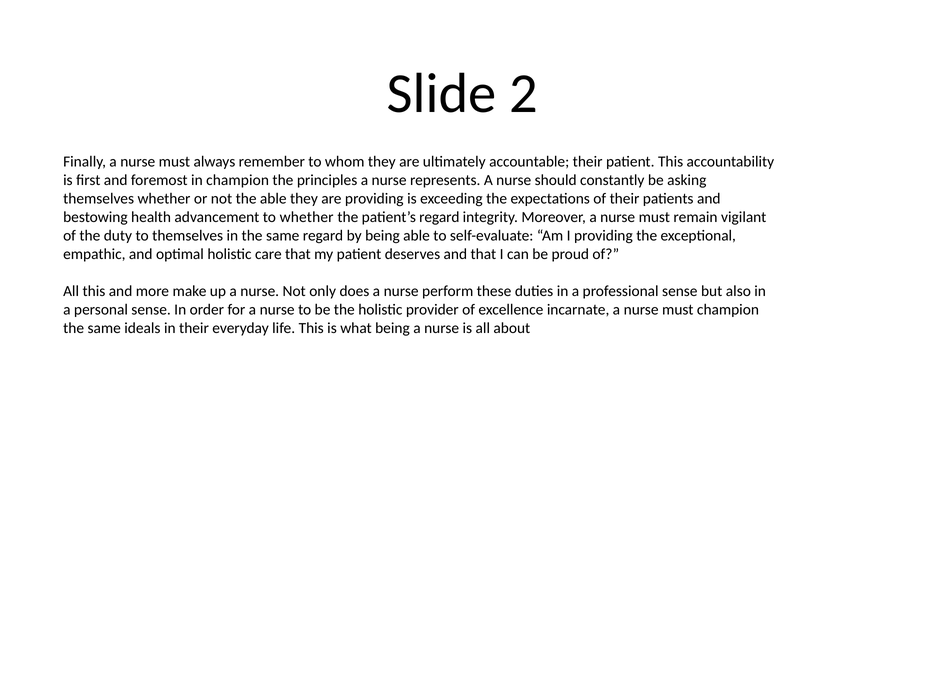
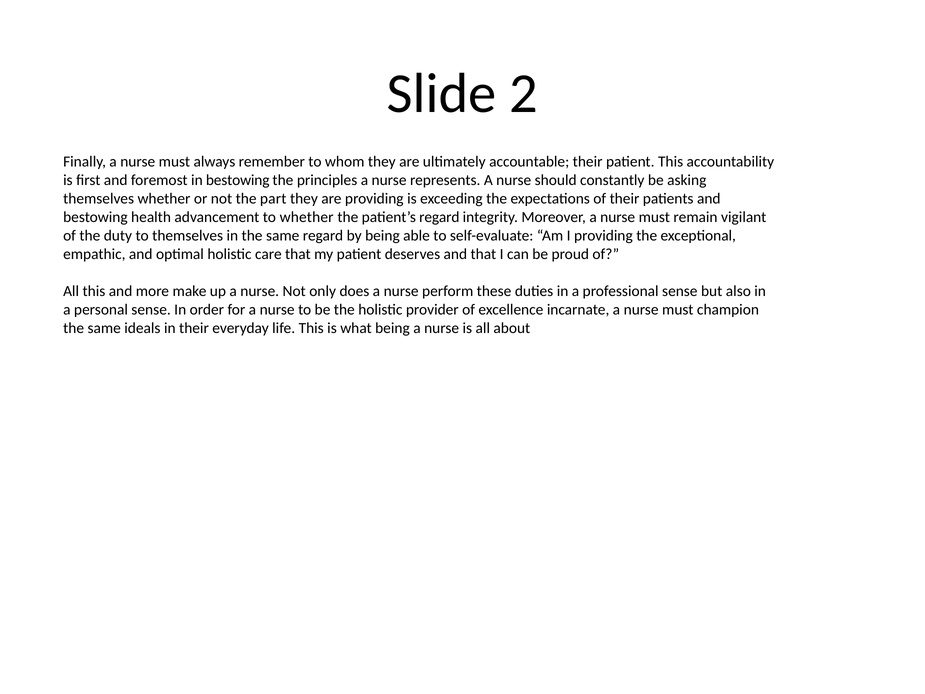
in champion: champion -> bestowing
the able: able -> part
